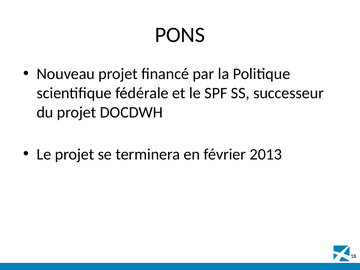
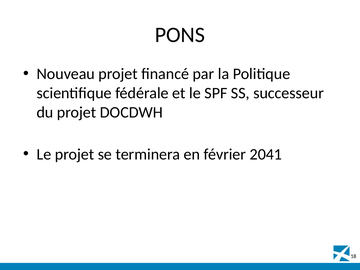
2013: 2013 -> 2041
